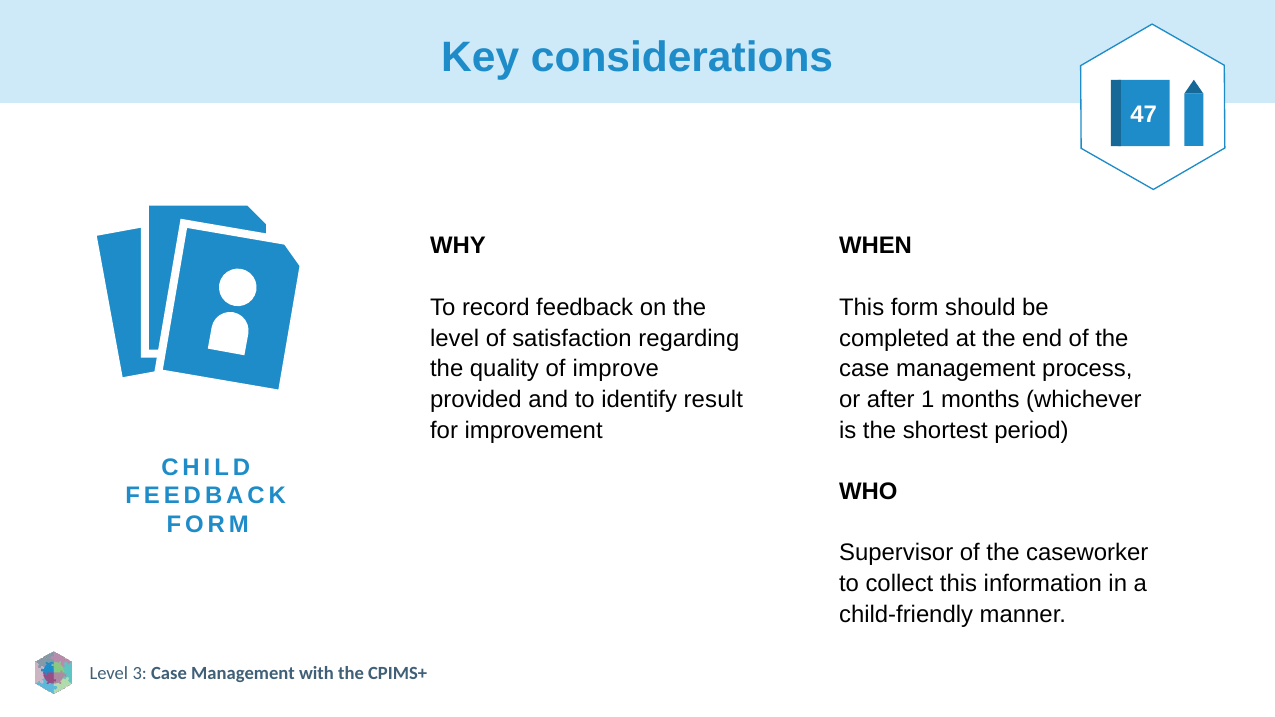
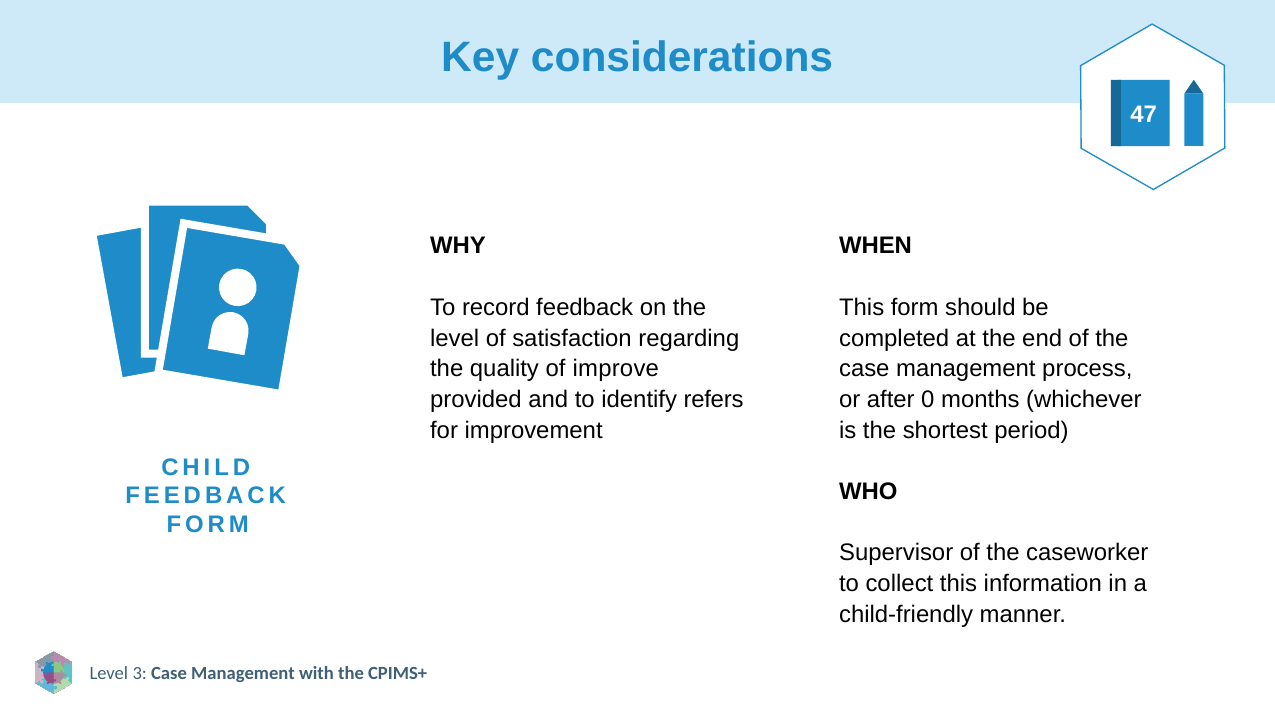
result: result -> refers
1: 1 -> 0
